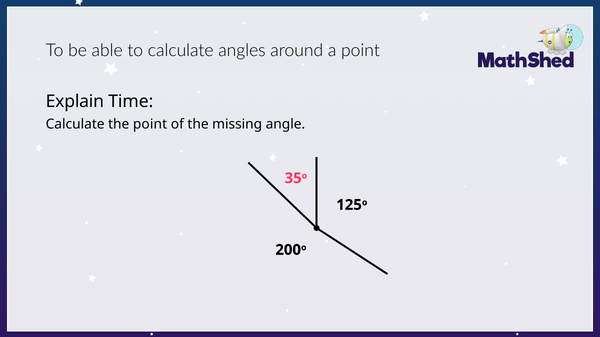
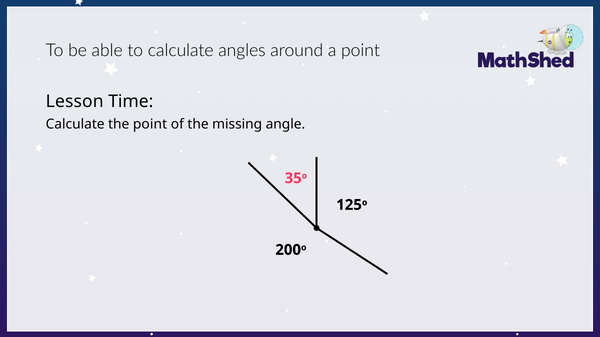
Explain: Explain -> Lesson
